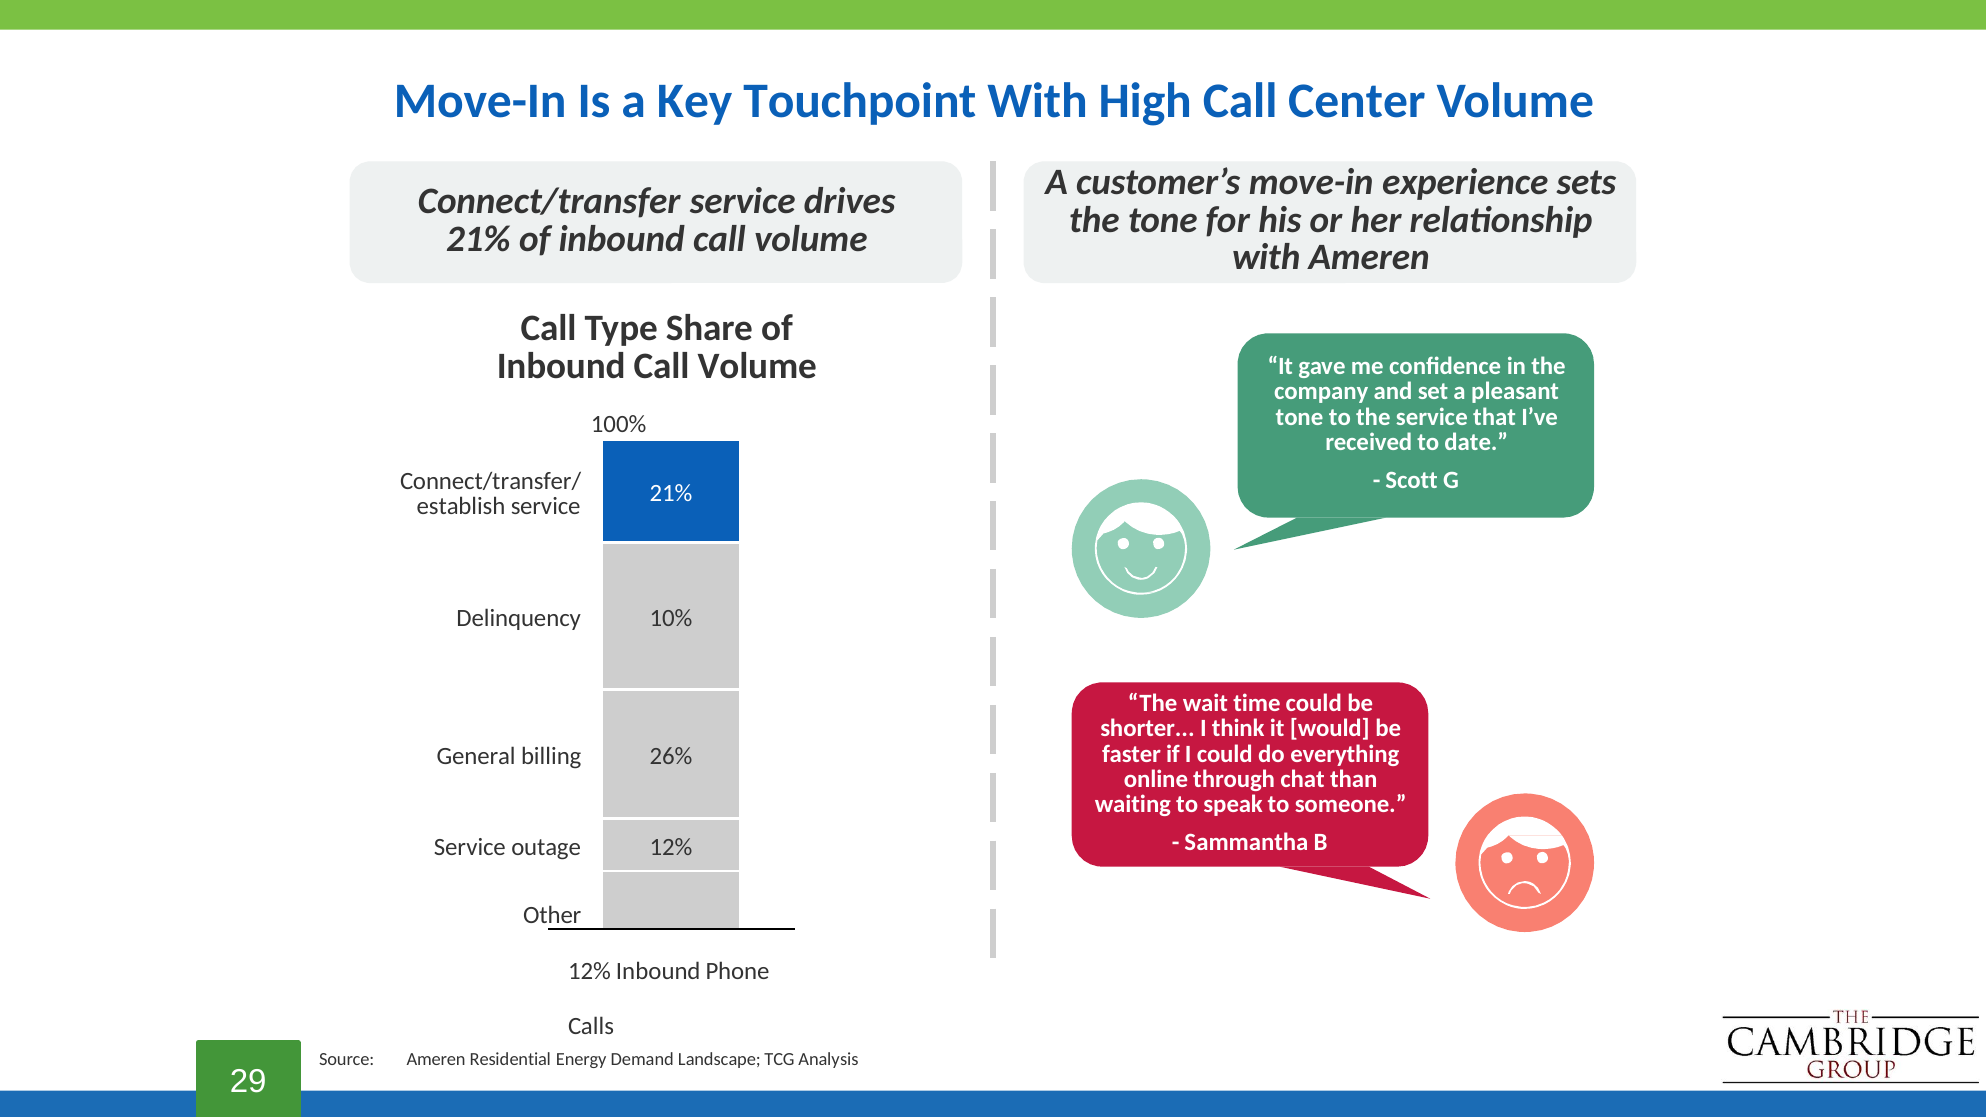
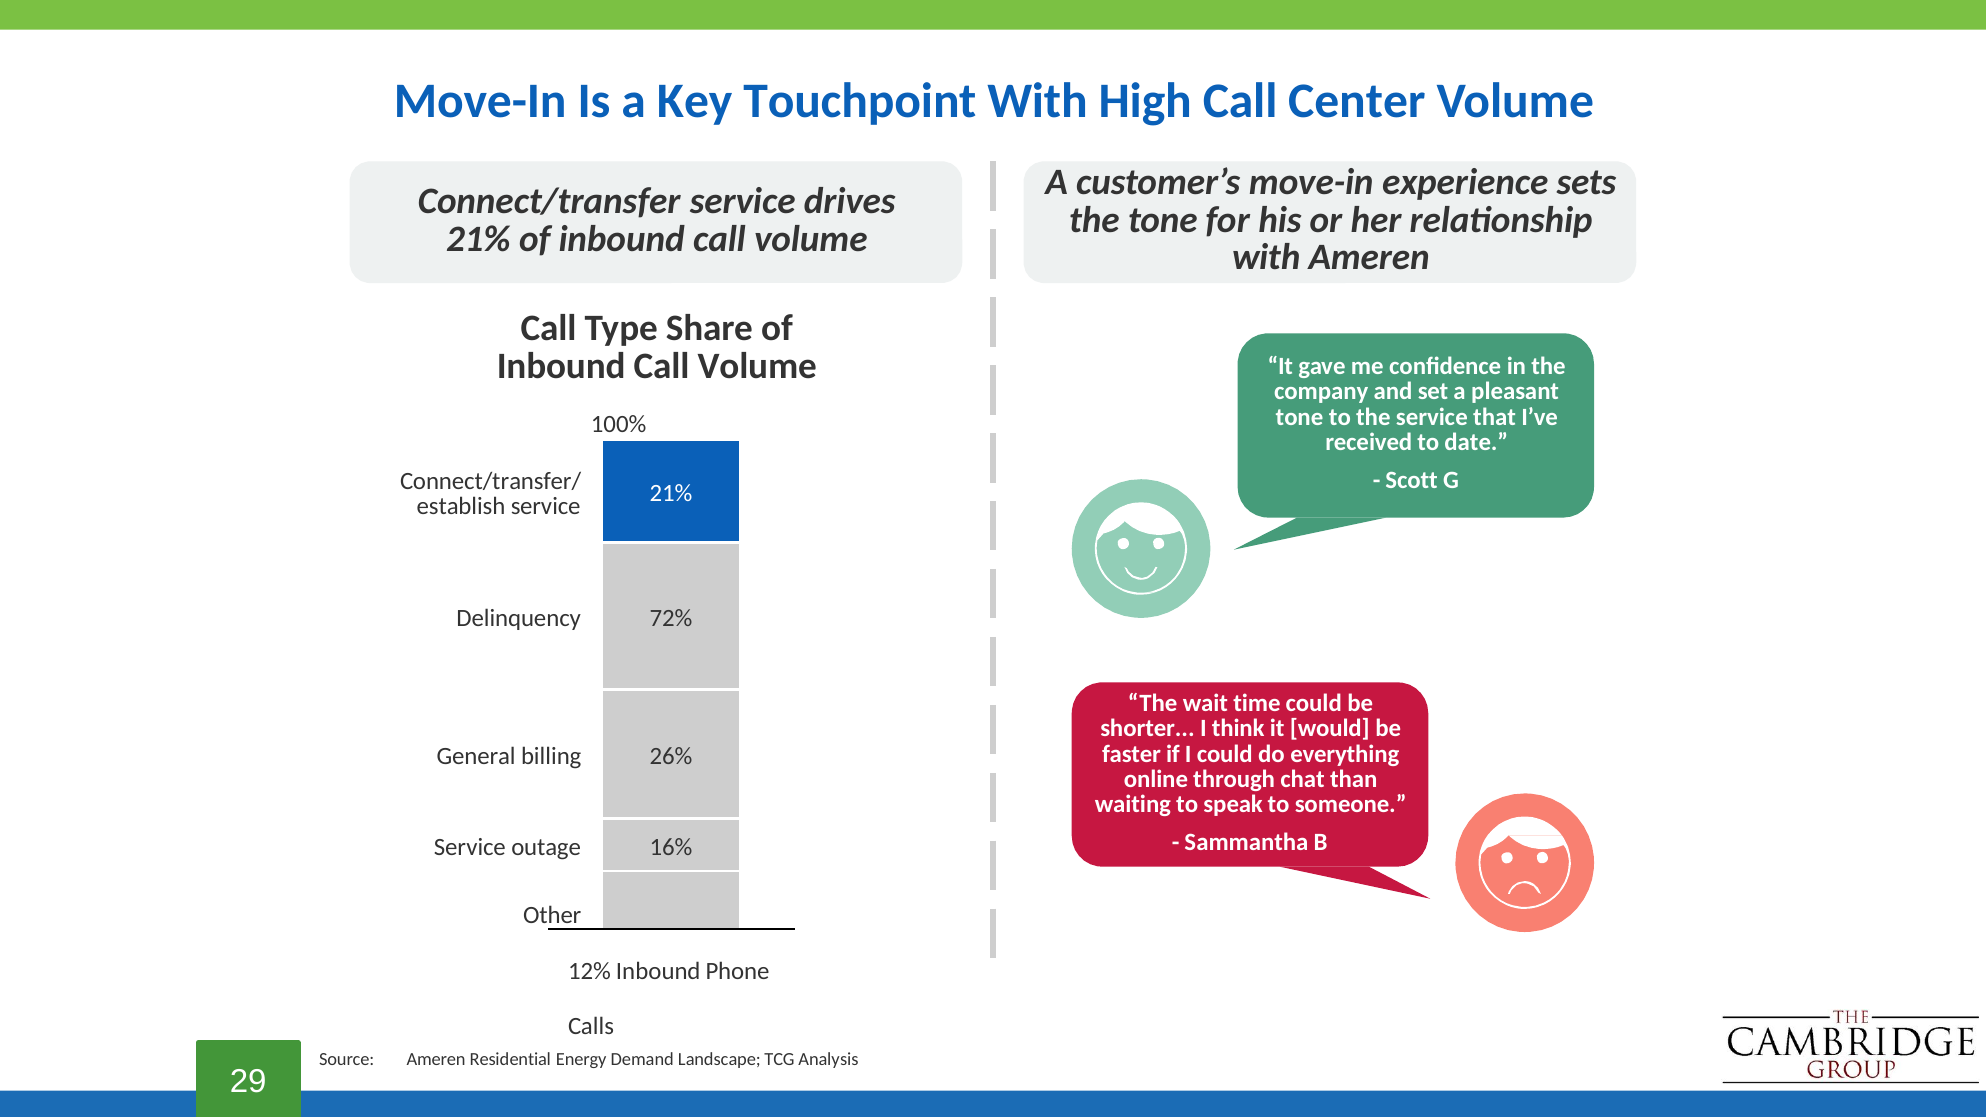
10%: 10% -> 72%
12% at (671, 847): 12% -> 16%
